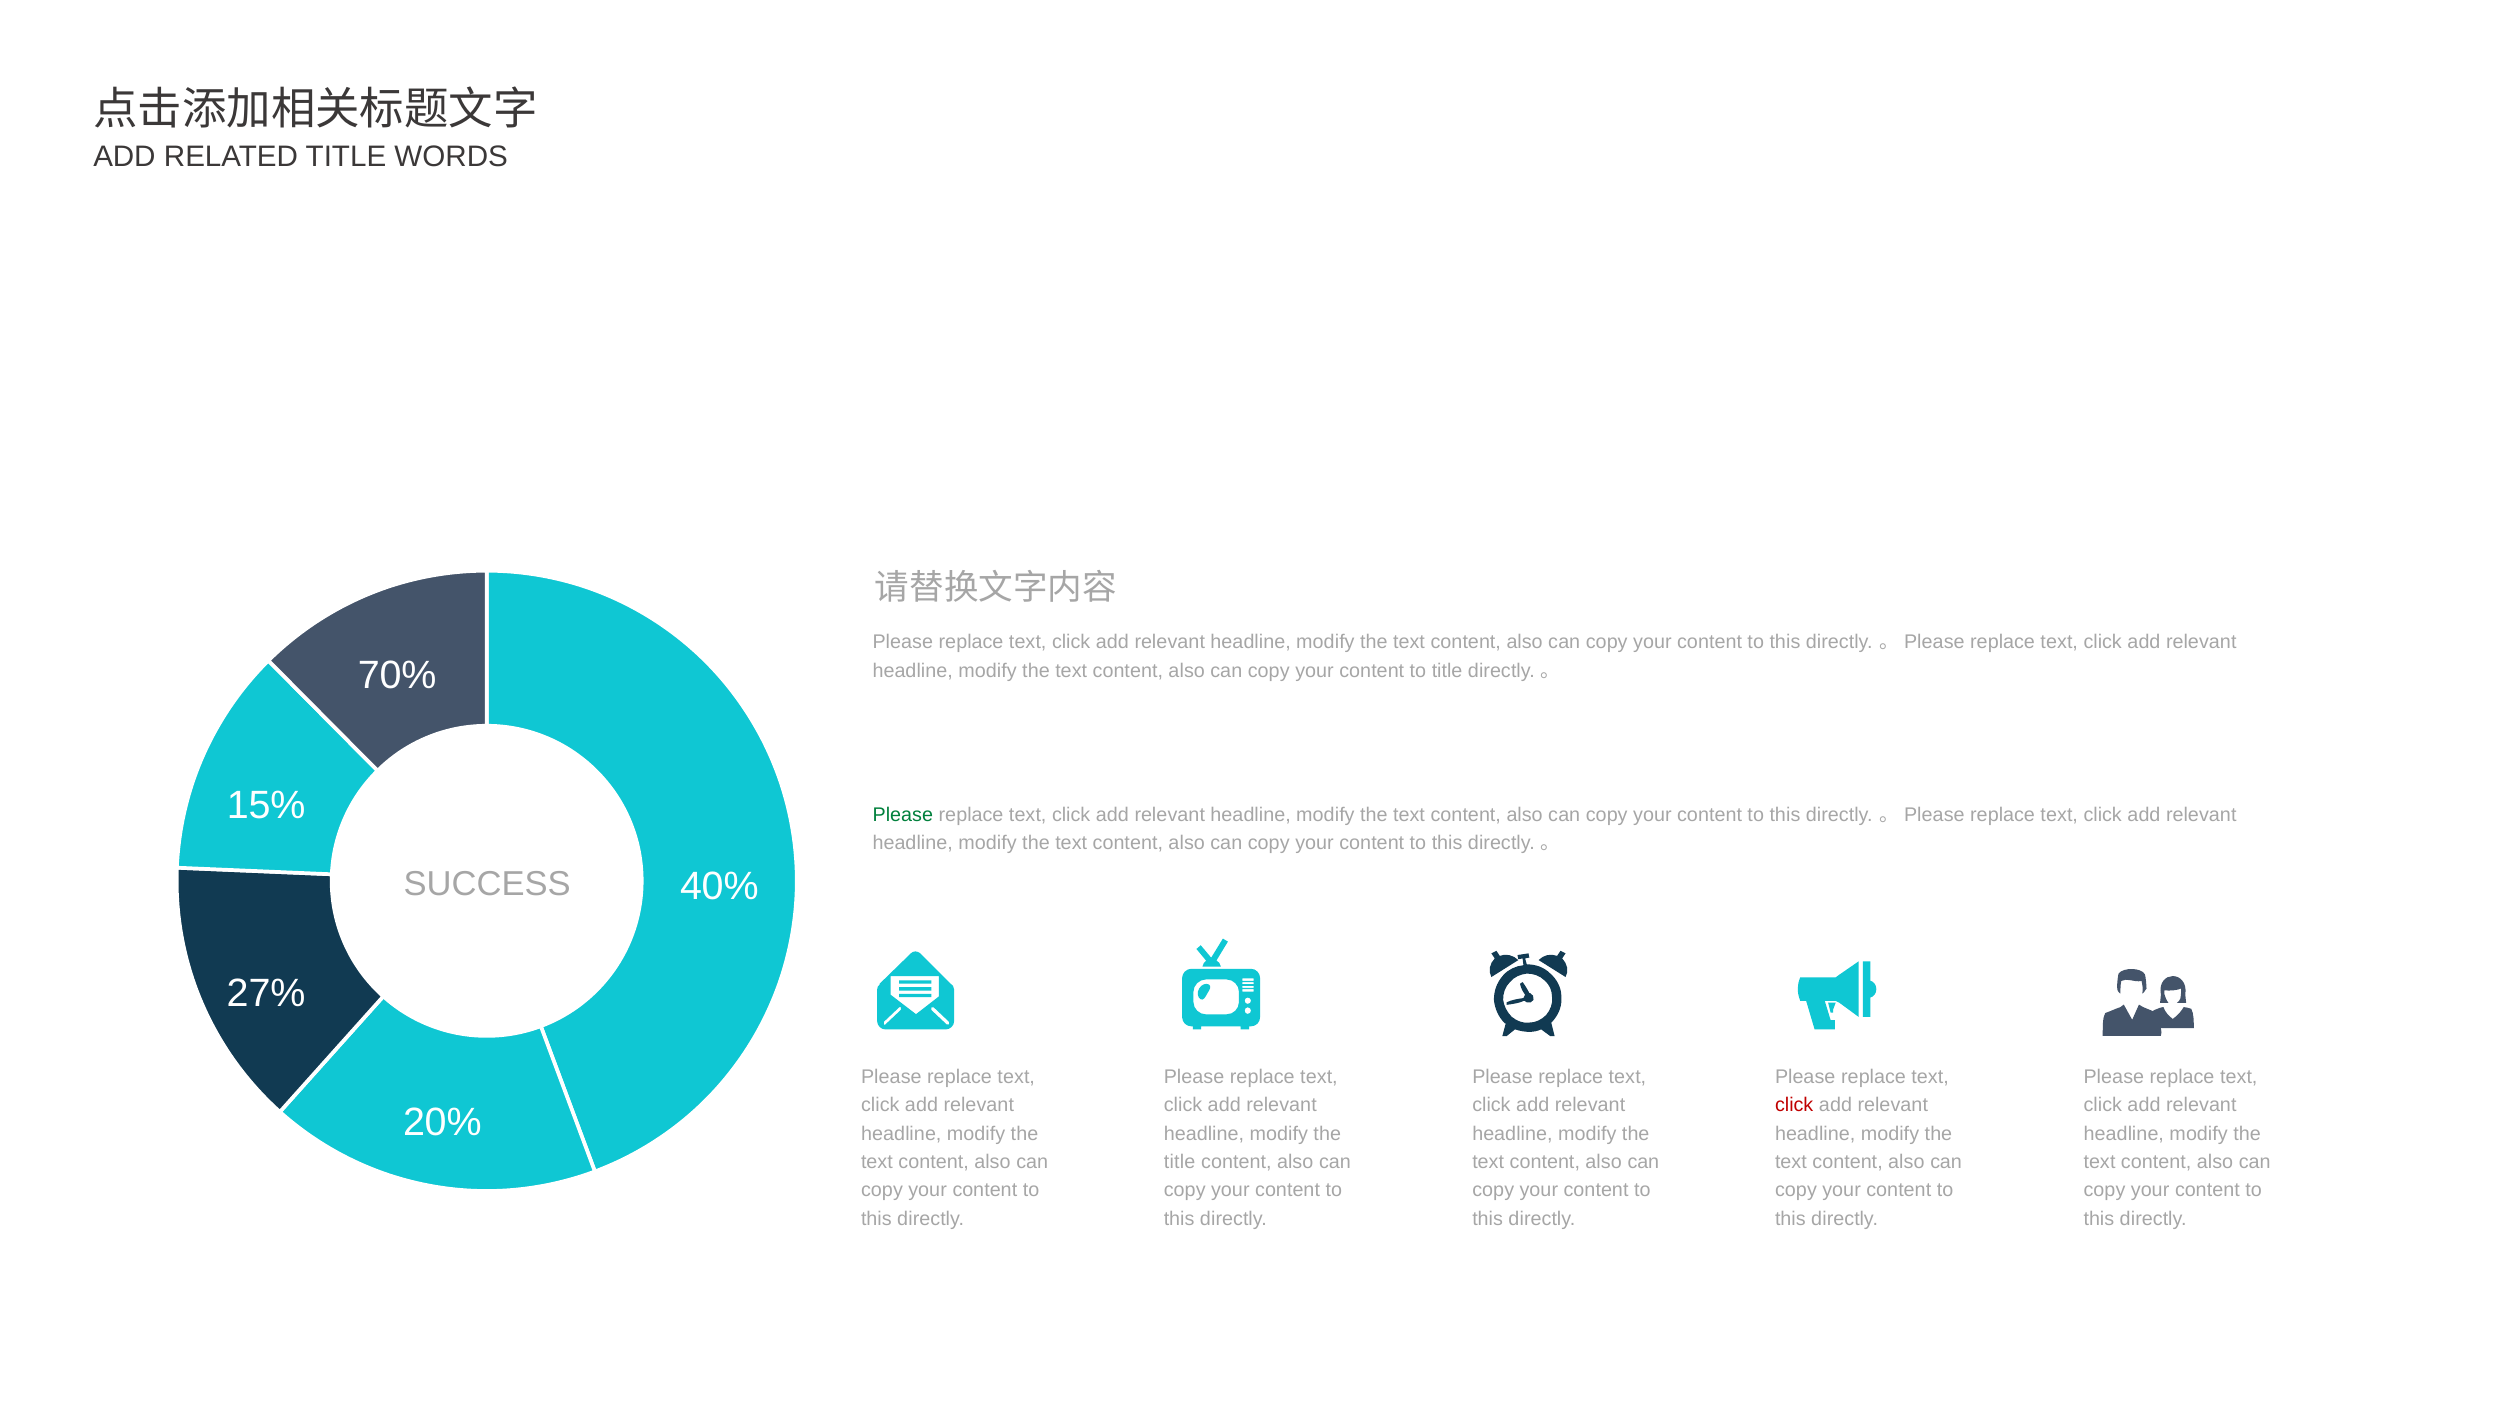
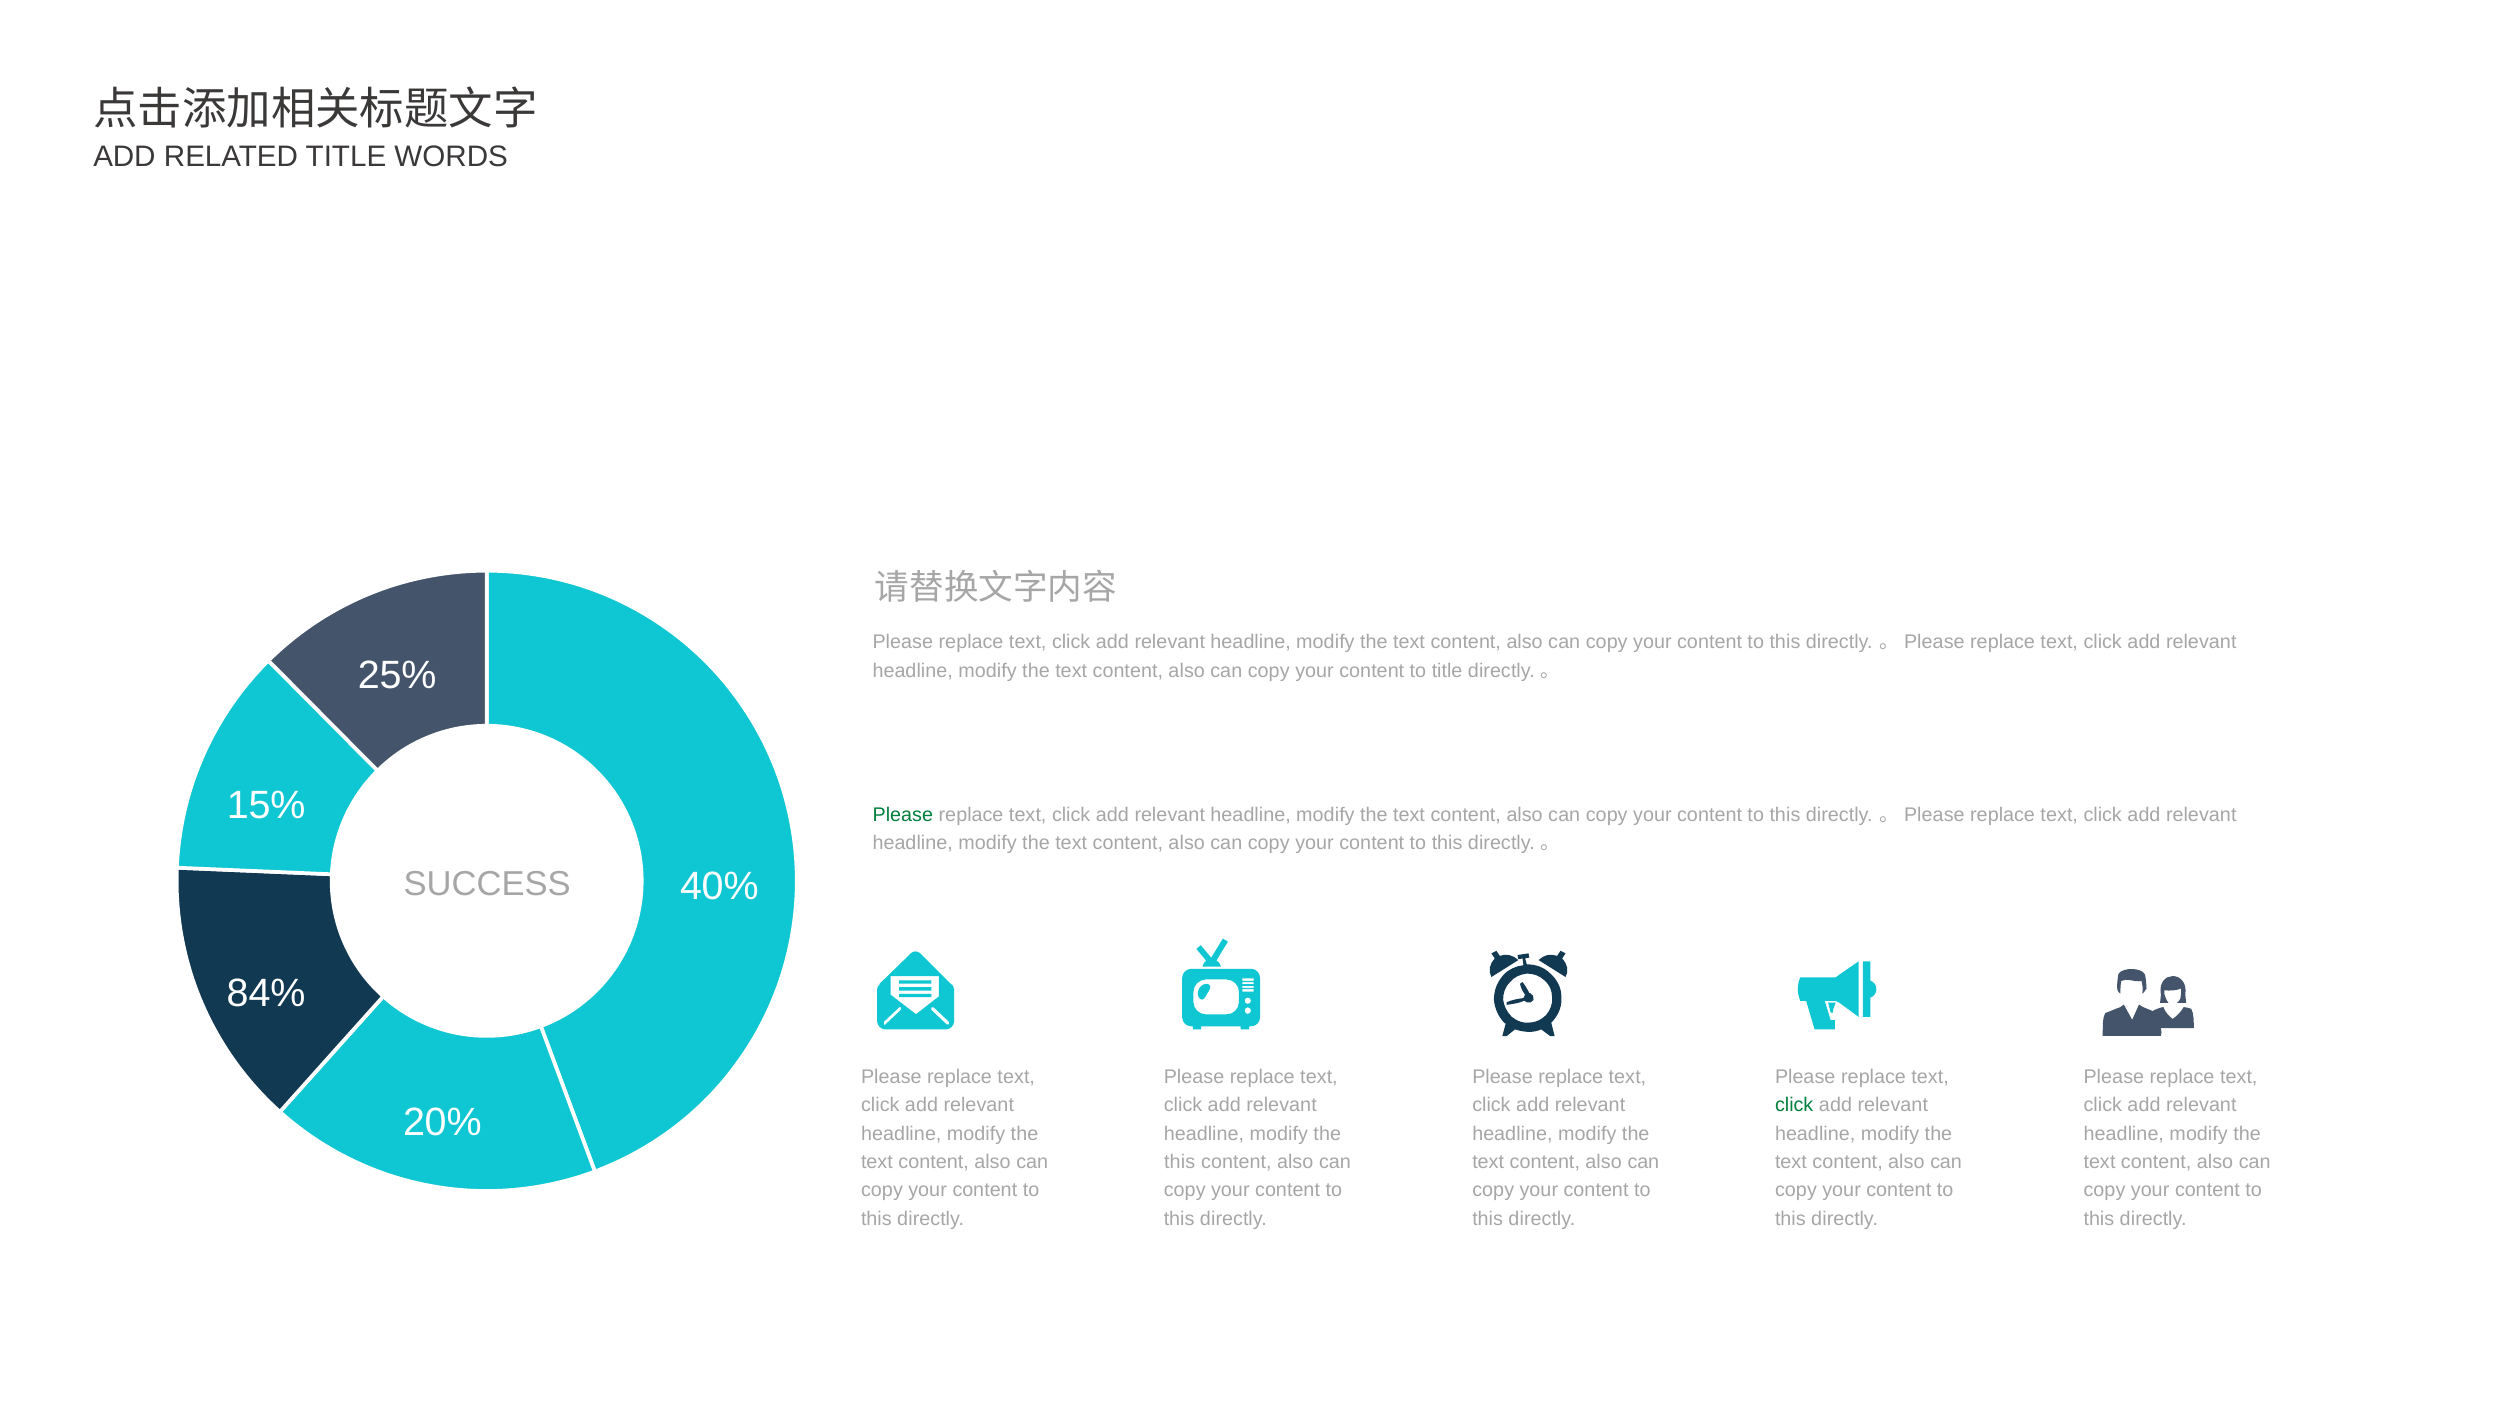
70%: 70% -> 25%
27%: 27% -> 84%
click at (1794, 1105) colour: red -> green
title at (1180, 1162): title -> this
